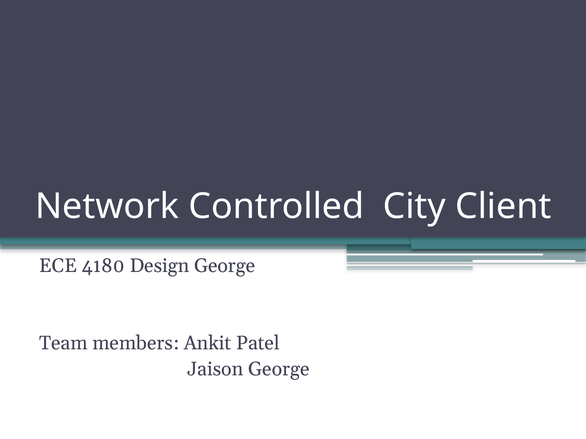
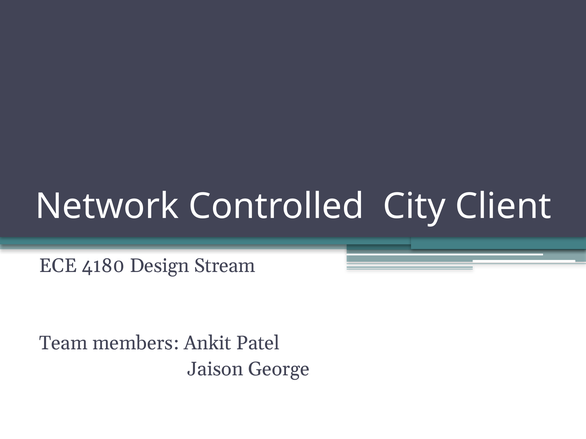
Design George: George -> Stream
